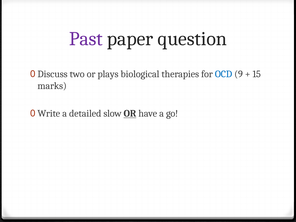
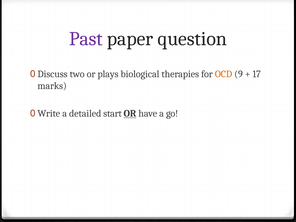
OCD colour: blue -> orange
15: 15 -> 17
slow: slow -> start
